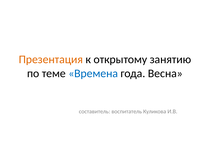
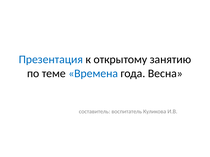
Презентация colour: orange -> blue
